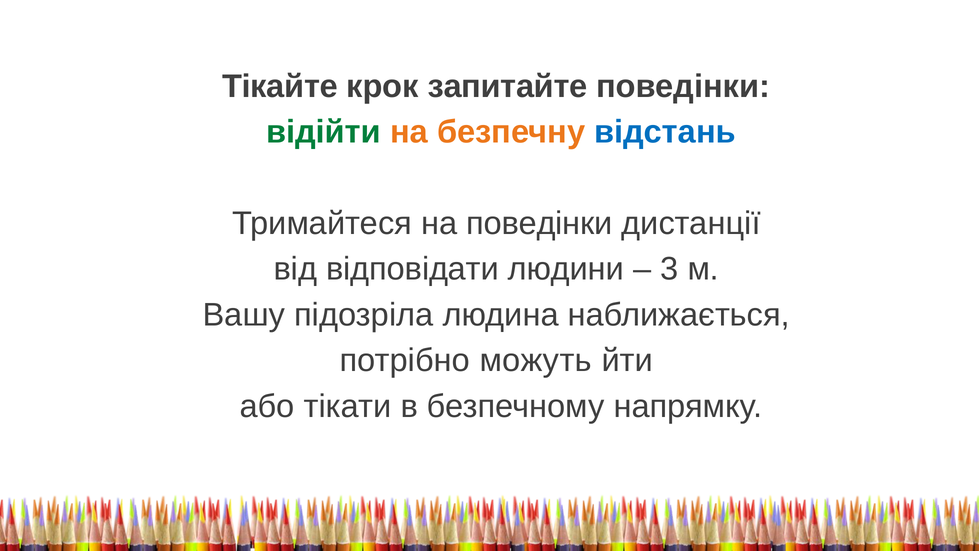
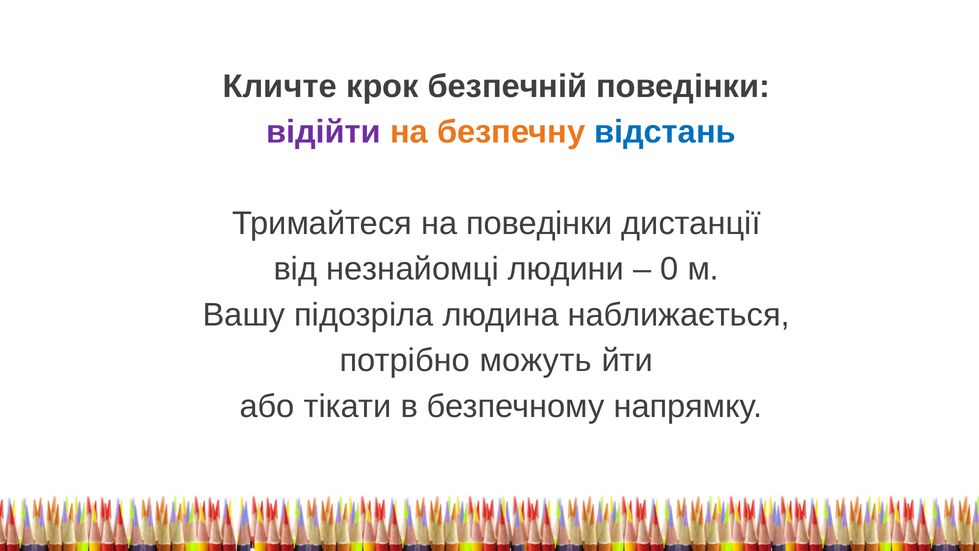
Тікайте: Тікайте -> Кличте
запитайте: запитайте -> безпечній
відійти colour: green -> purple
відповідати: відповідати -> незнайомці
3: 3 -> 0
